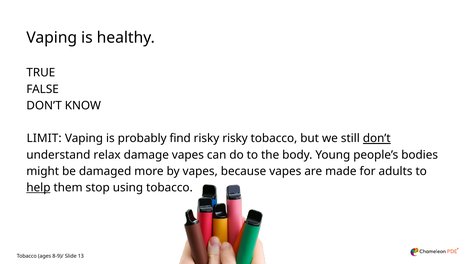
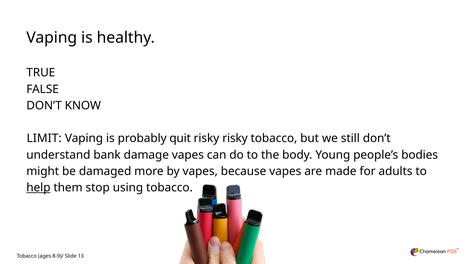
find: find -> quit
don’t at (377, 138) underline: present -> none
relax: relax -> bank
